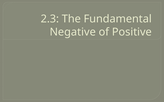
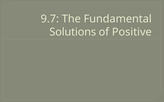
2.3: 2.3 -> 9.7
Negative: Negative -> Solutions
